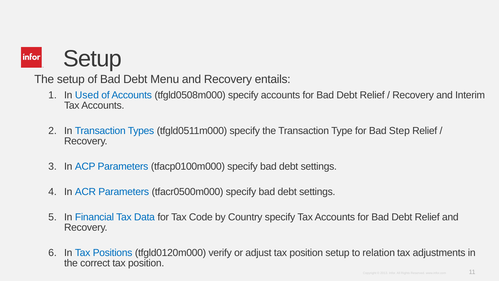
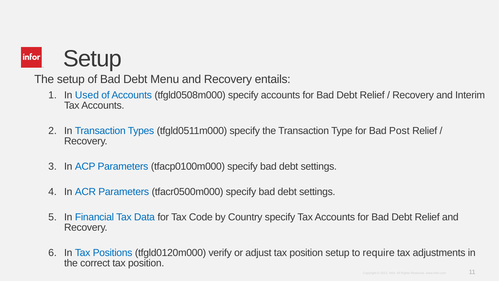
Step: Step -> Post
relation: relation -> require
